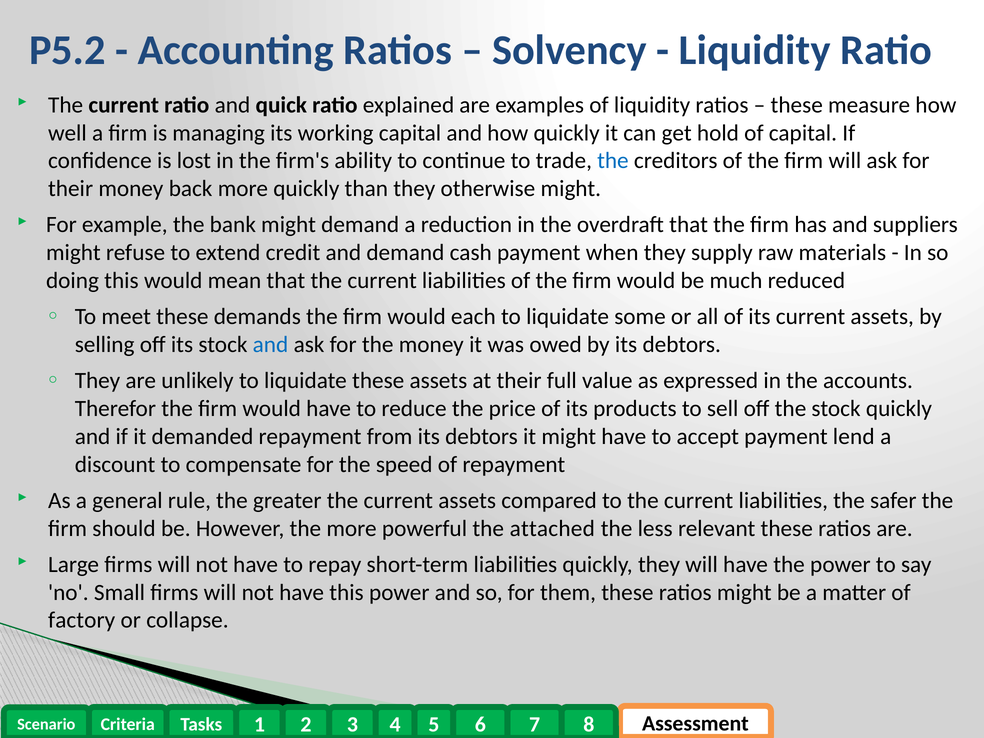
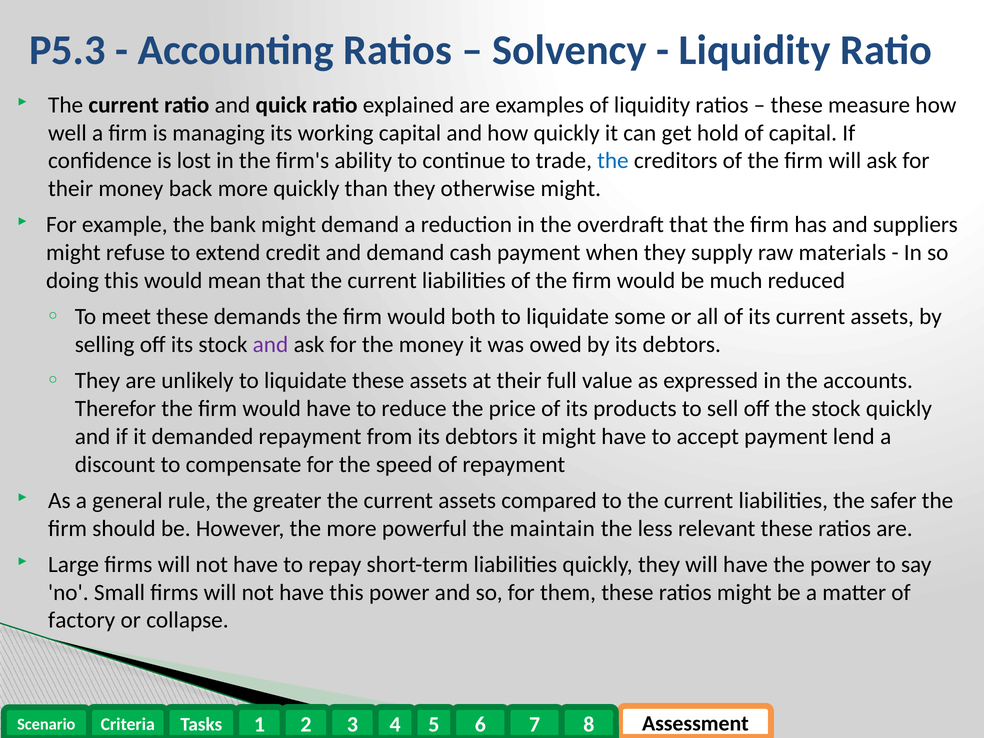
P5.2: P5.2 -> P5.3
each: each -> both
and at (271, 345) colour: blue -> purple
attached: attached -> maintain
